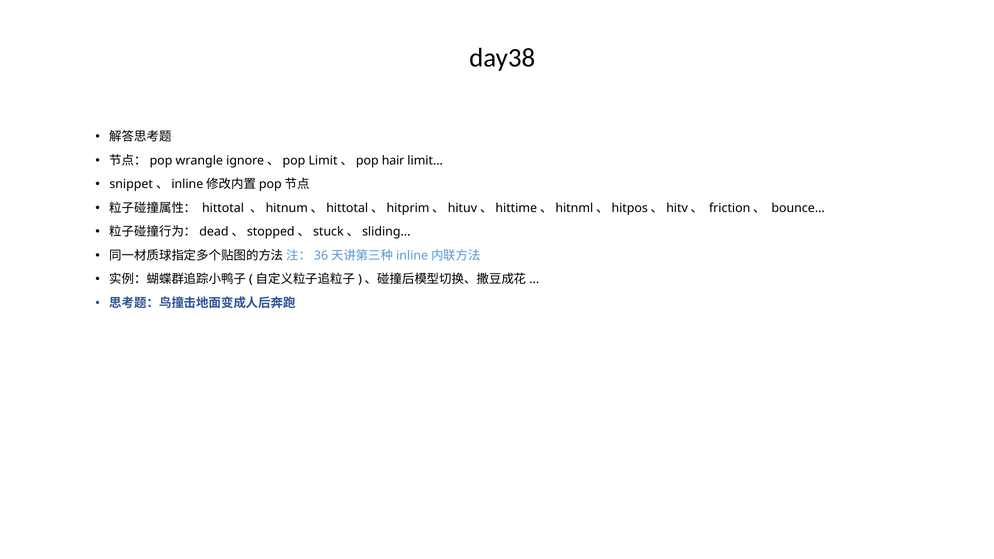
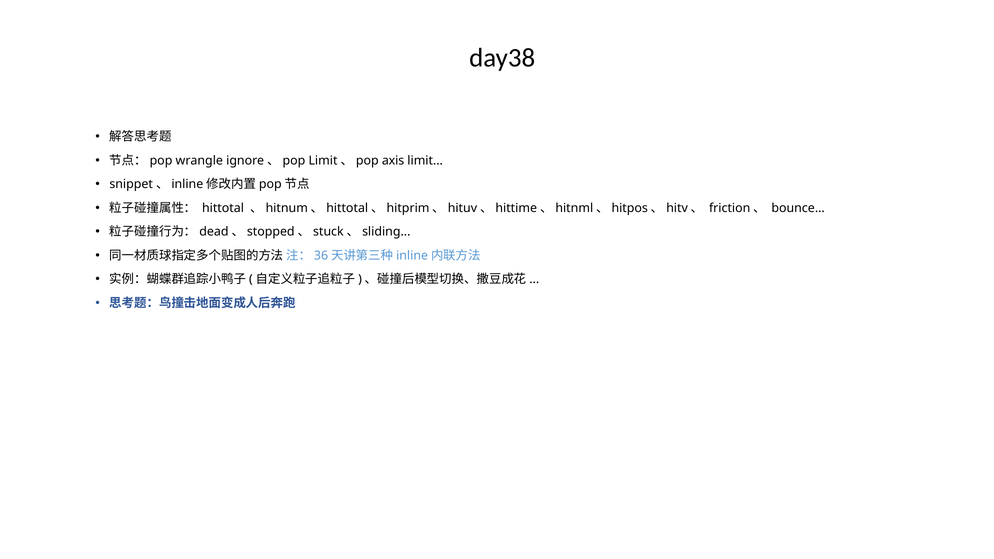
hair: hair -> axis
